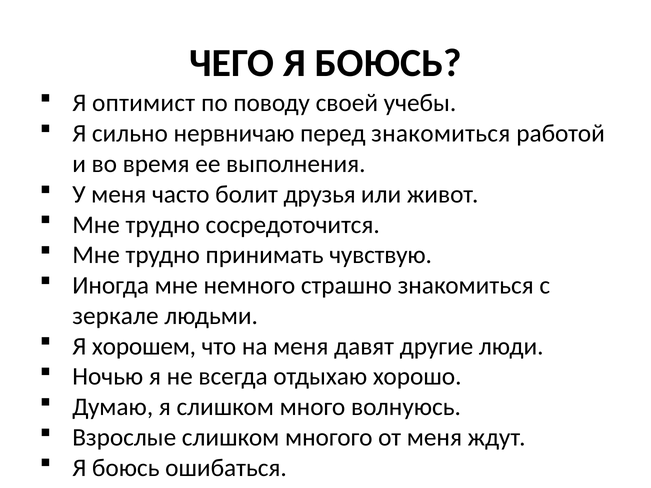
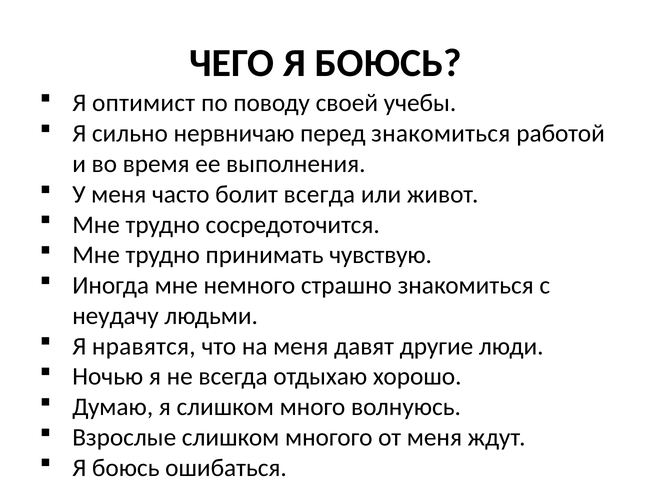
болит друзья: друзья -> всегда
зеркале: зеркале -> неудачу
хорошем: хорошем -> нравятся
